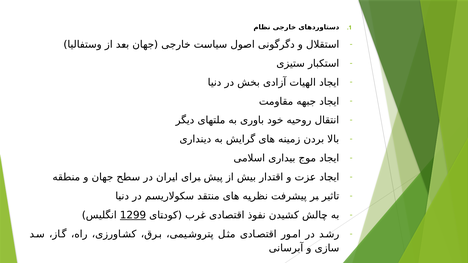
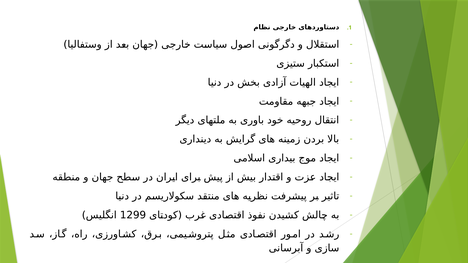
1299 underline: present -> none
